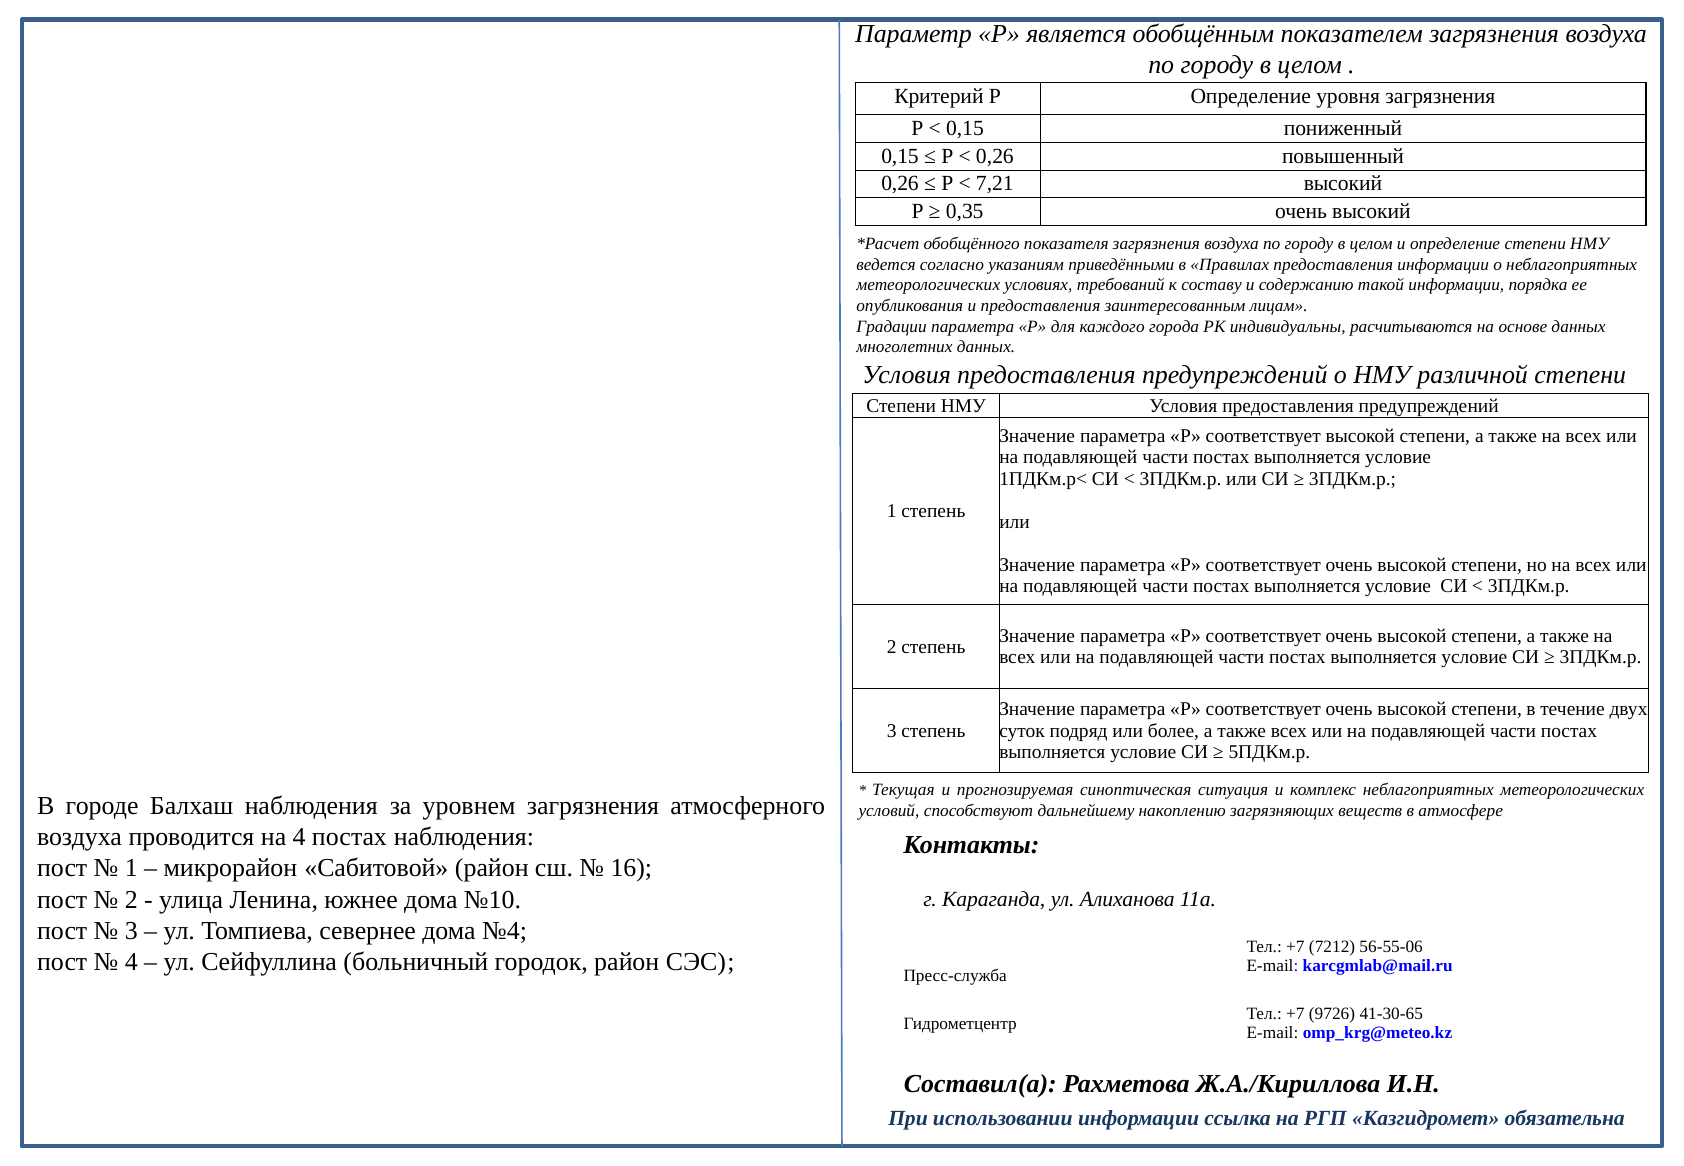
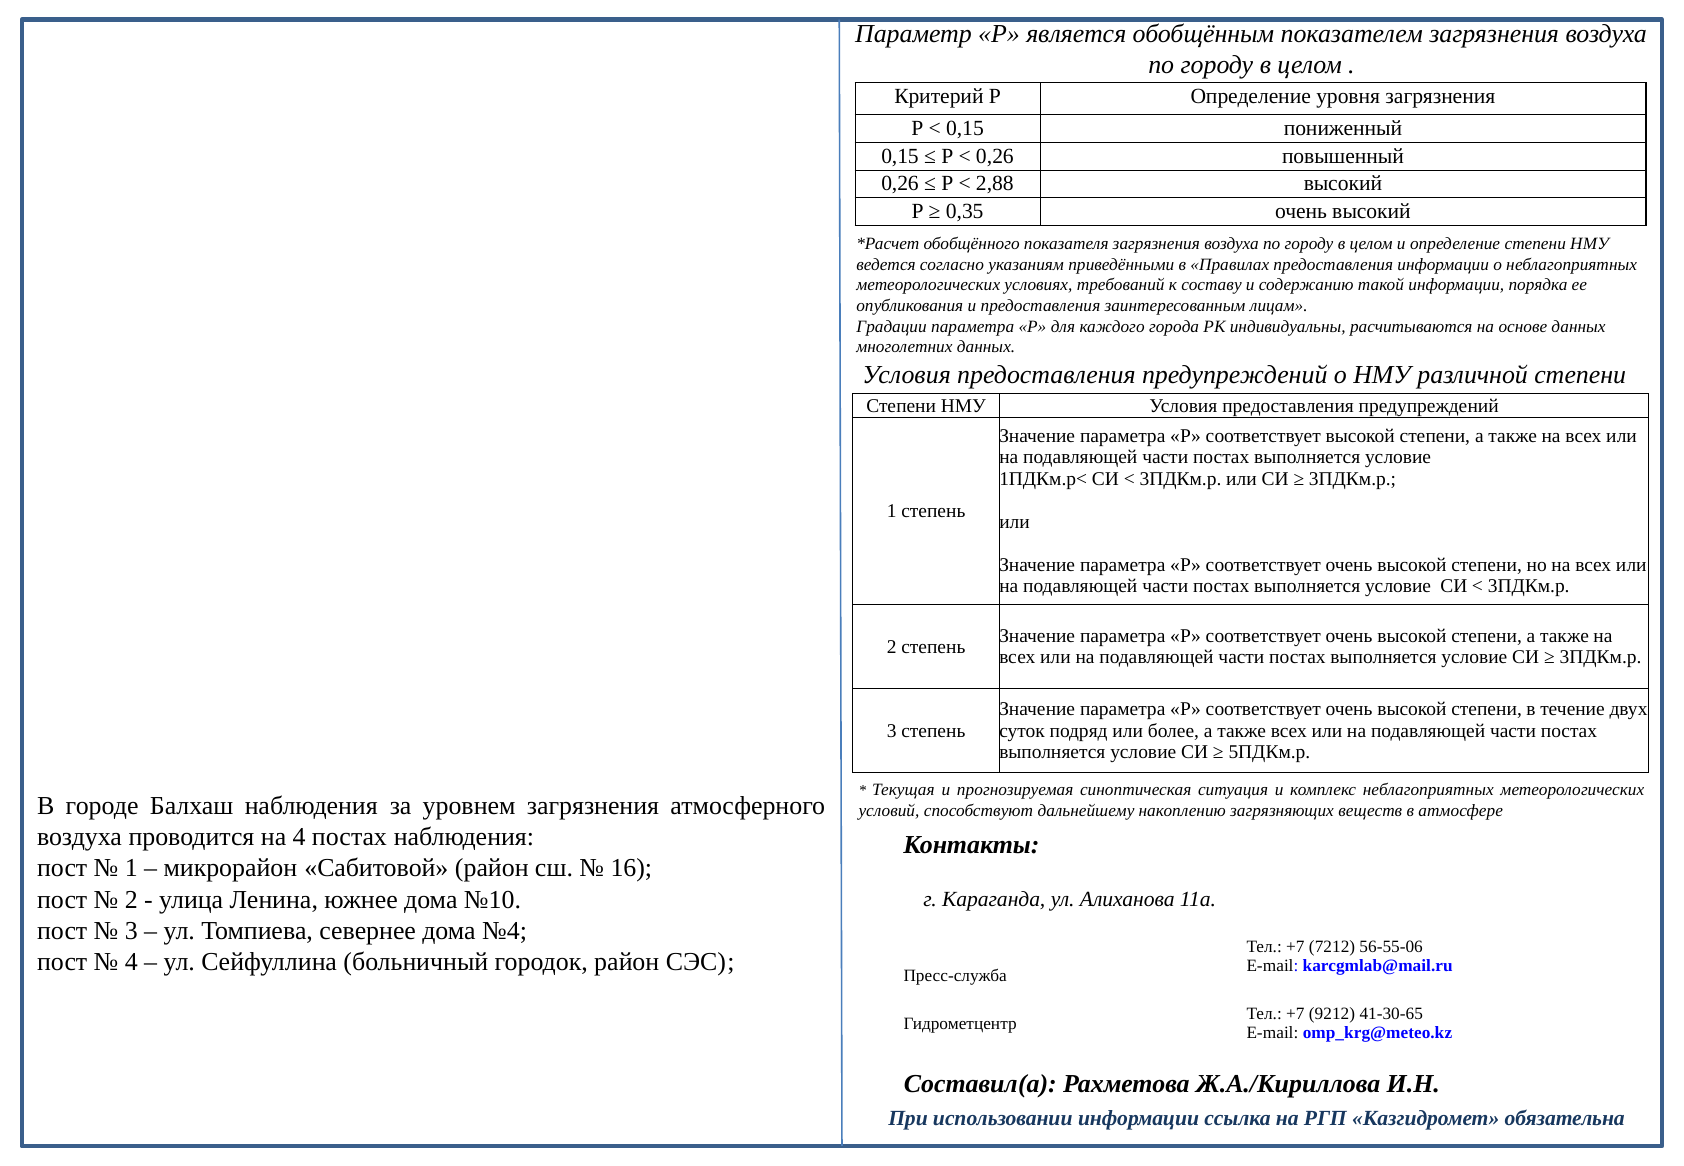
7,21: 7,21 -> 2,88
9726: 9726 -> 9212
